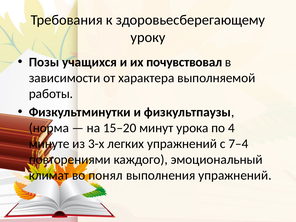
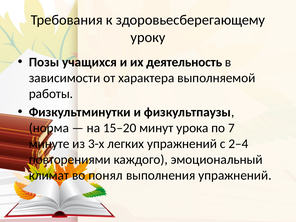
почувствовал: почувствовал -> деятельность
4: 4 -> 7
7–4: 7–4 -> 2–4
